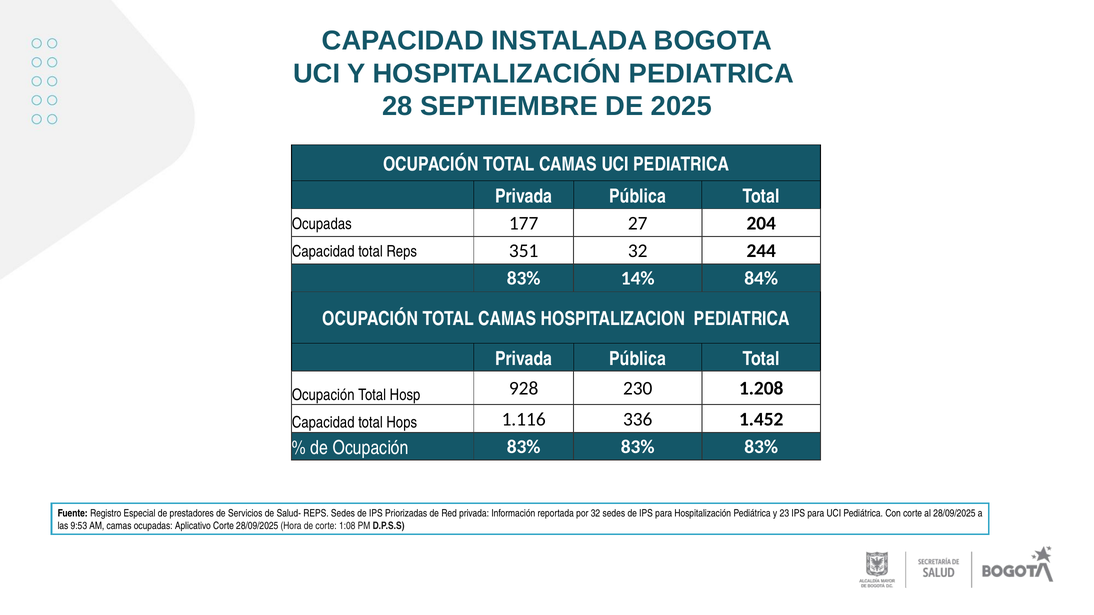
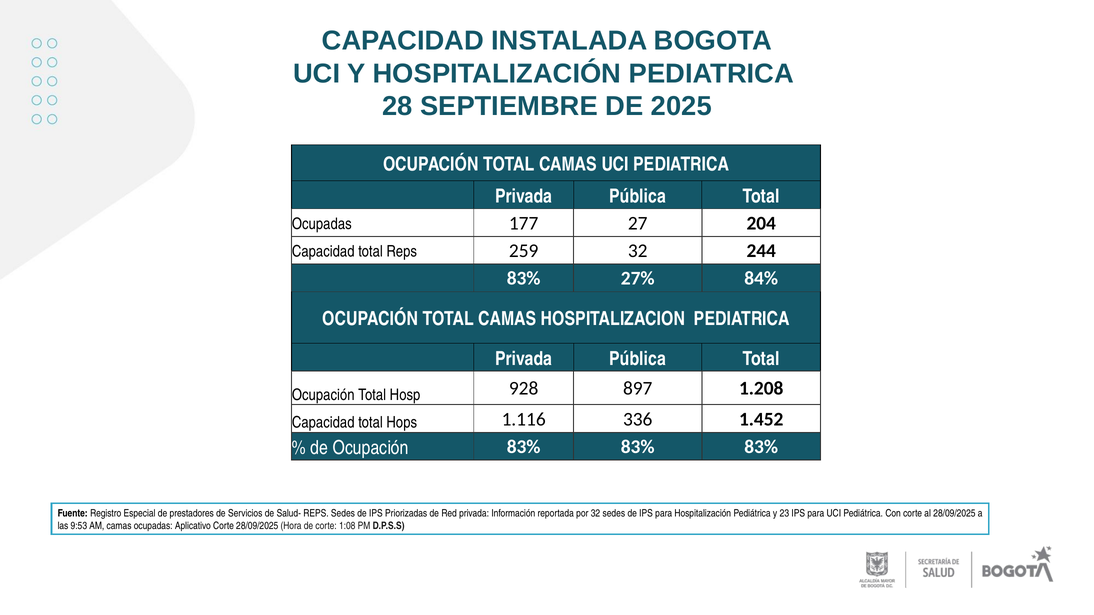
351: 351 -> 259
14%: 14% -> 27%
230: 230 -> 897
